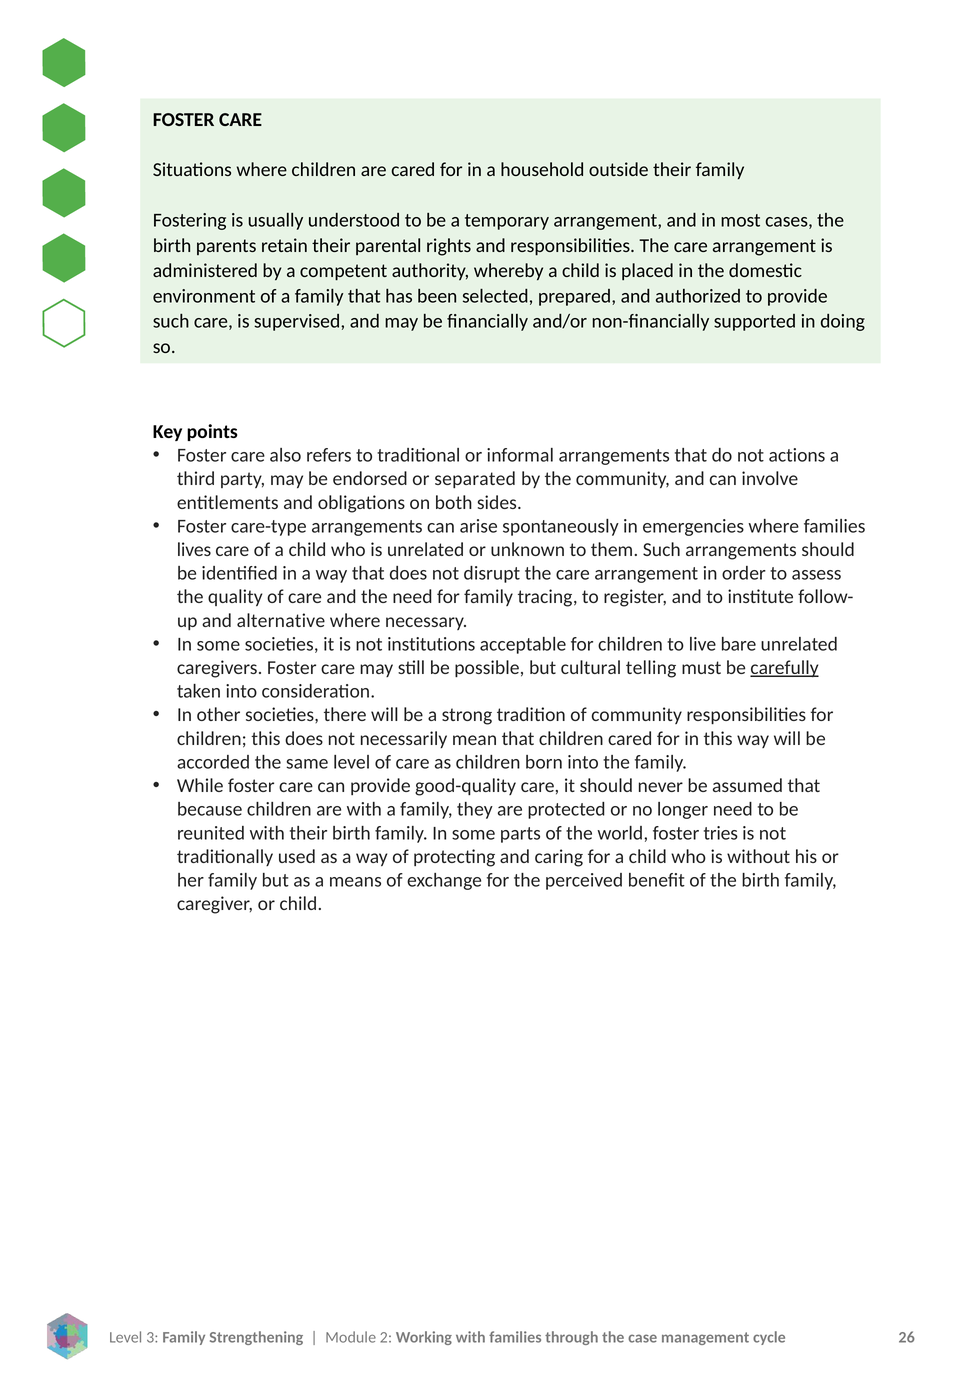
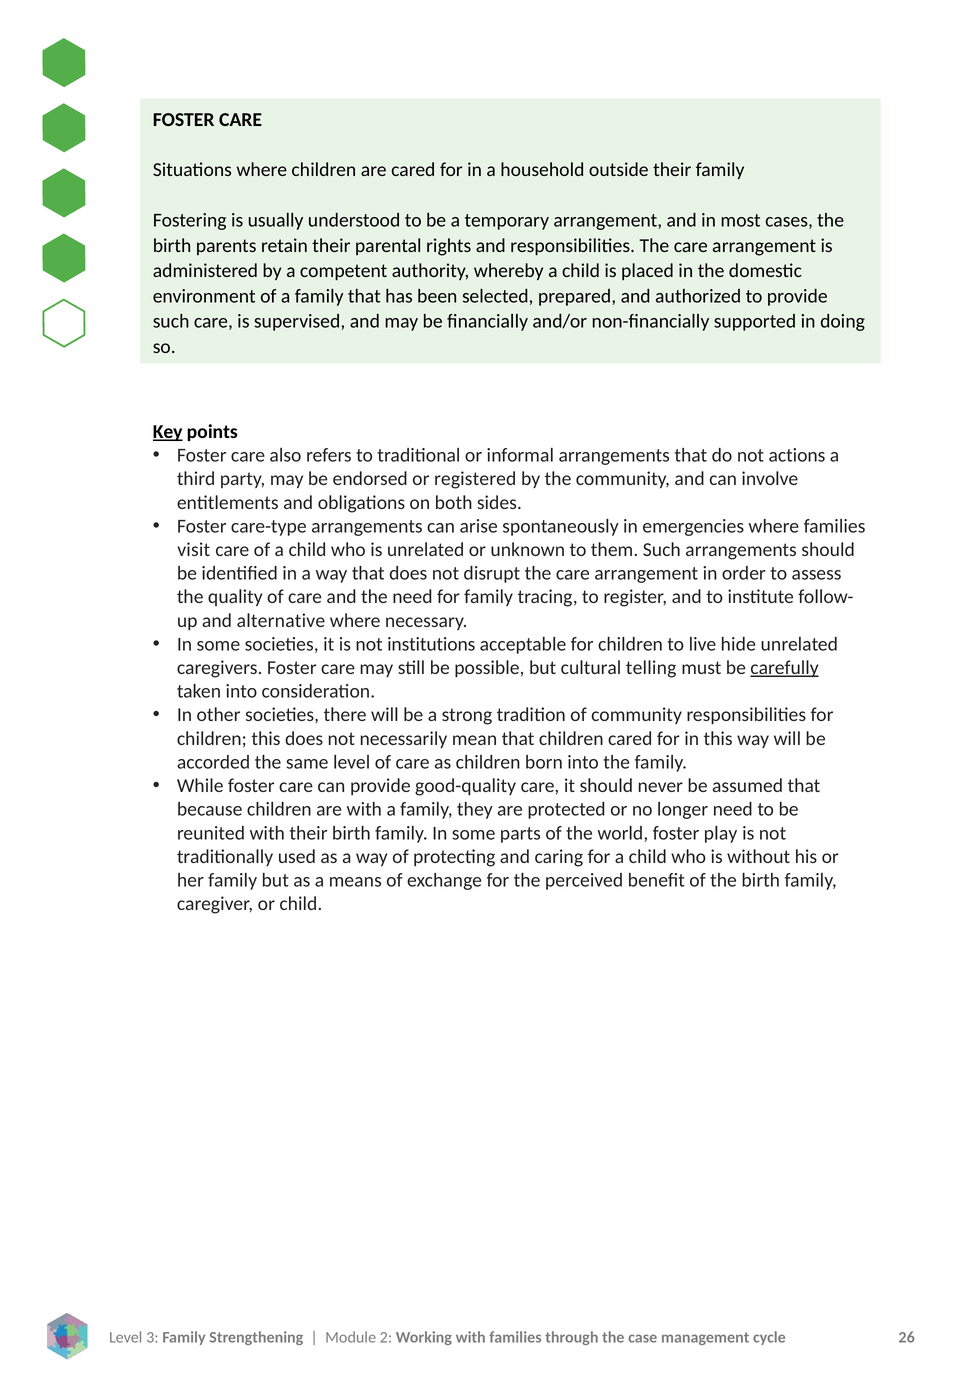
Key underline: none -> present
separated: separated -> registered
lives: lives -> visit
bare: bare -> hide
tries: tries -> play
